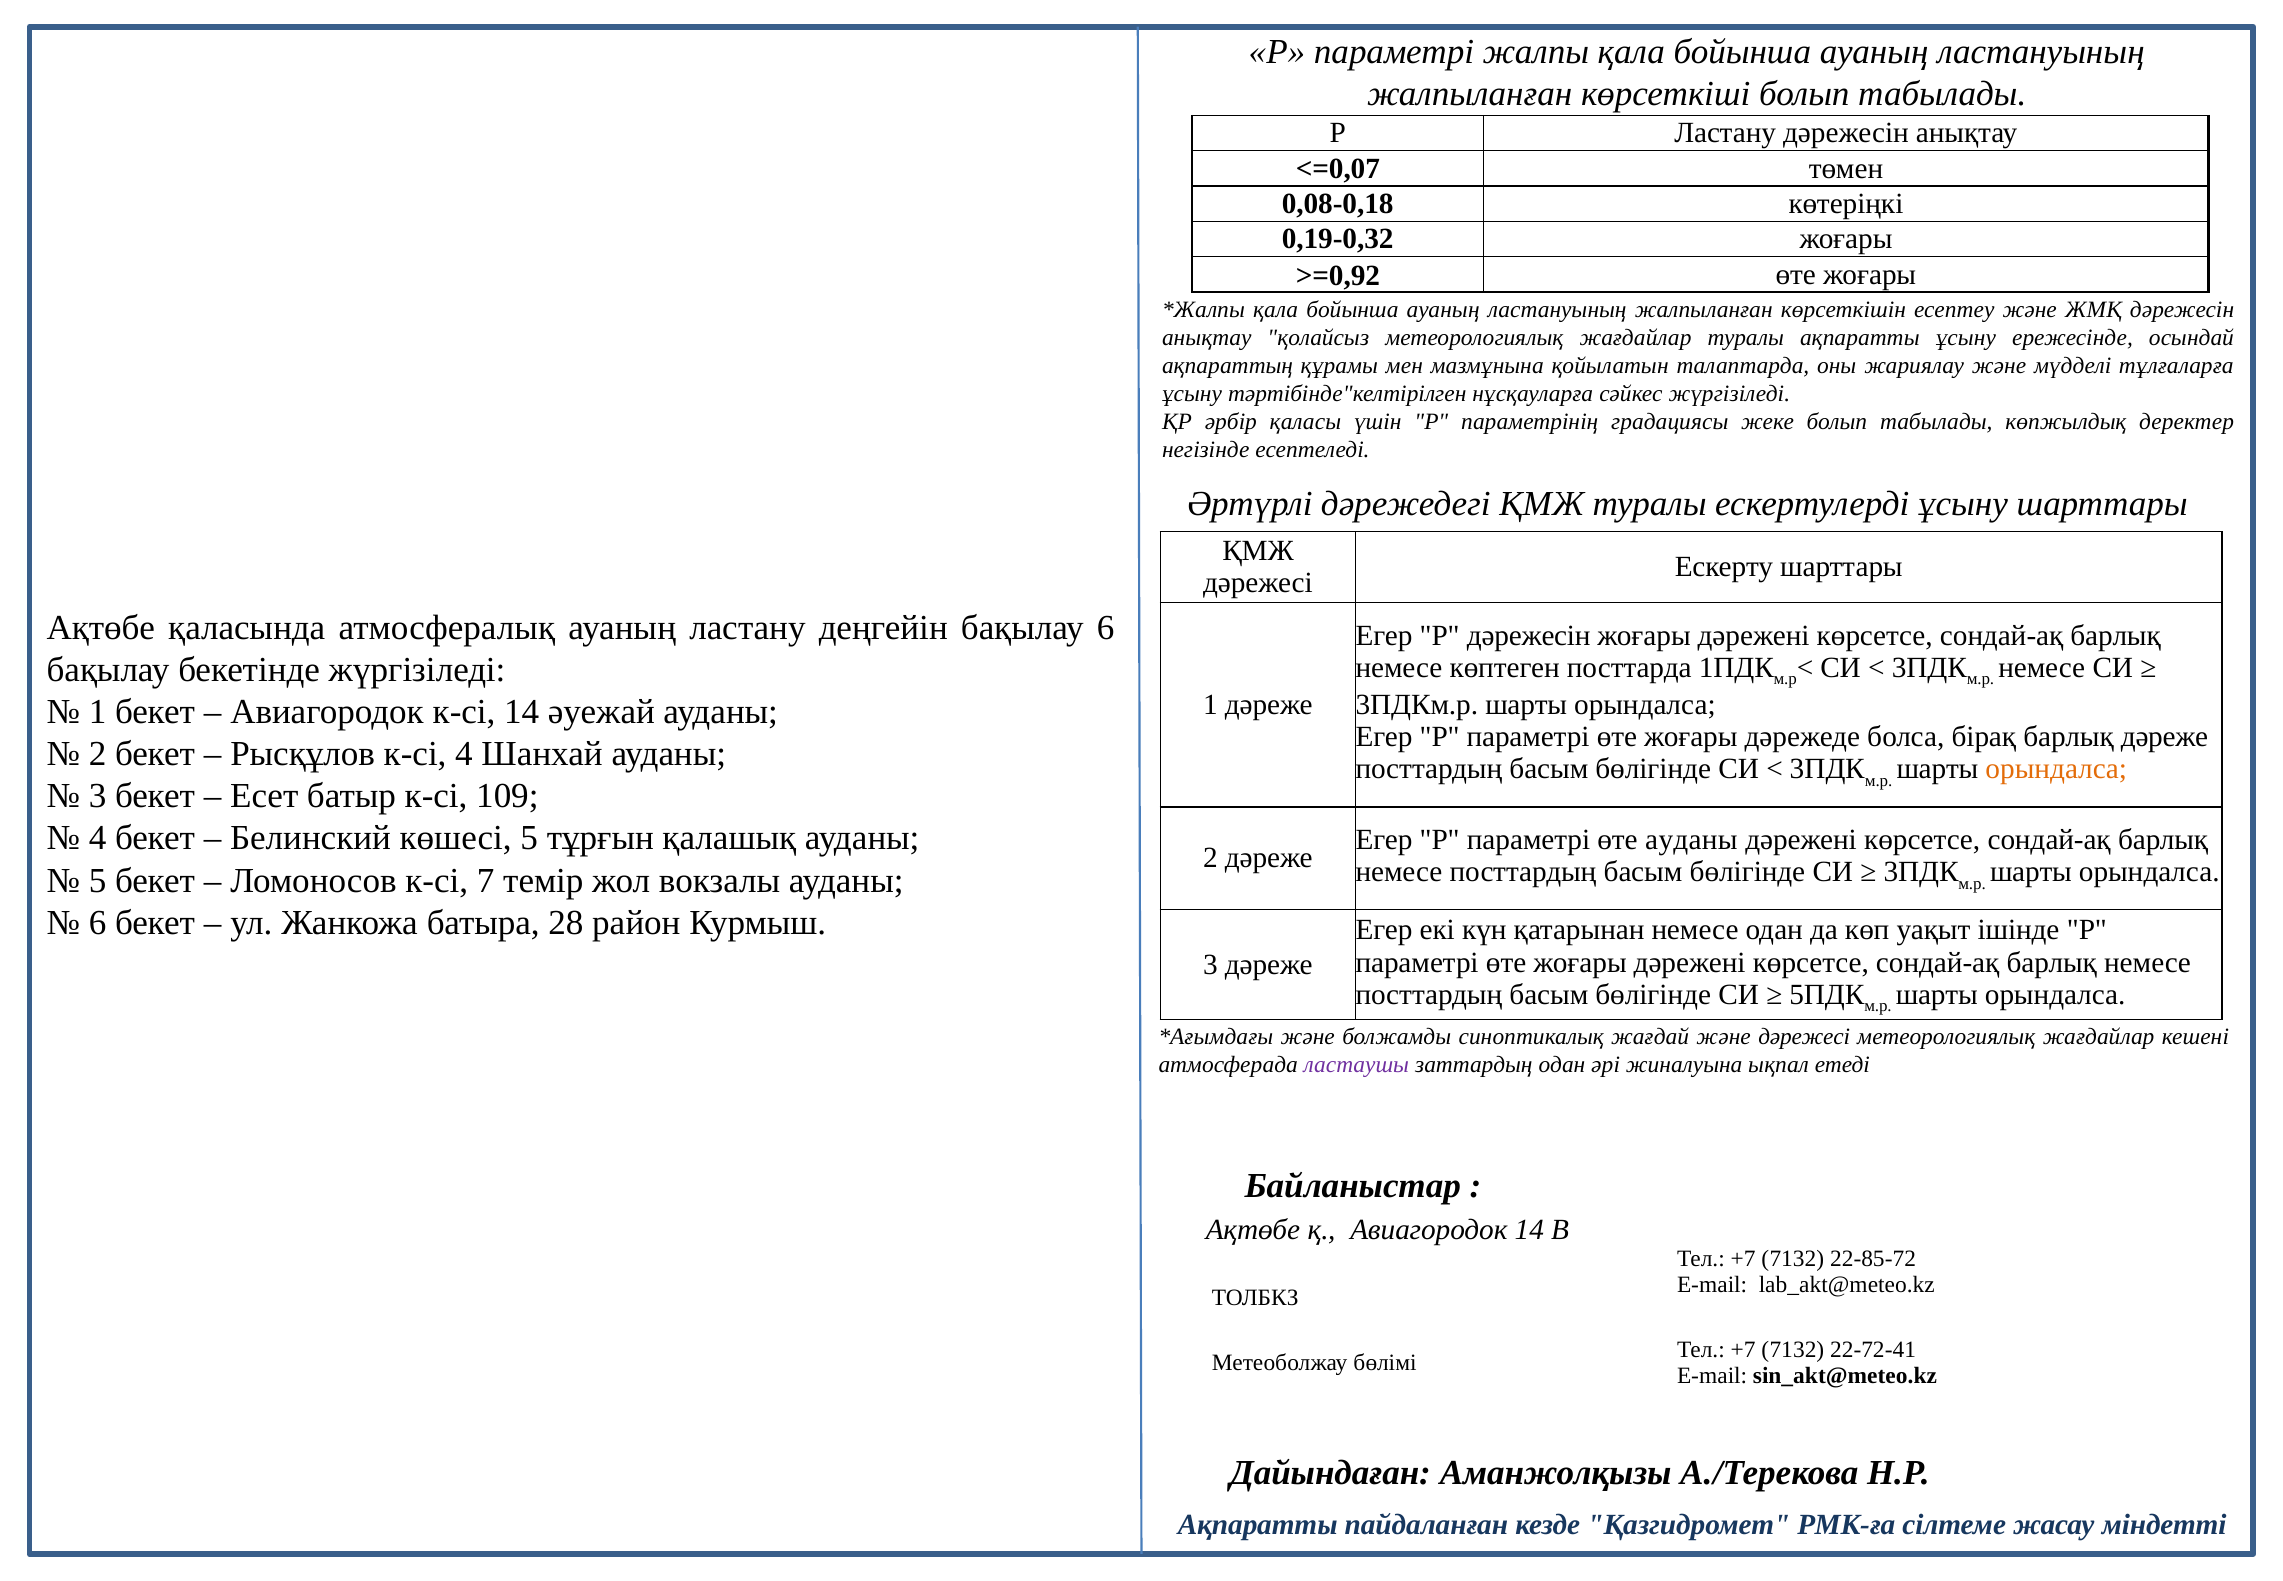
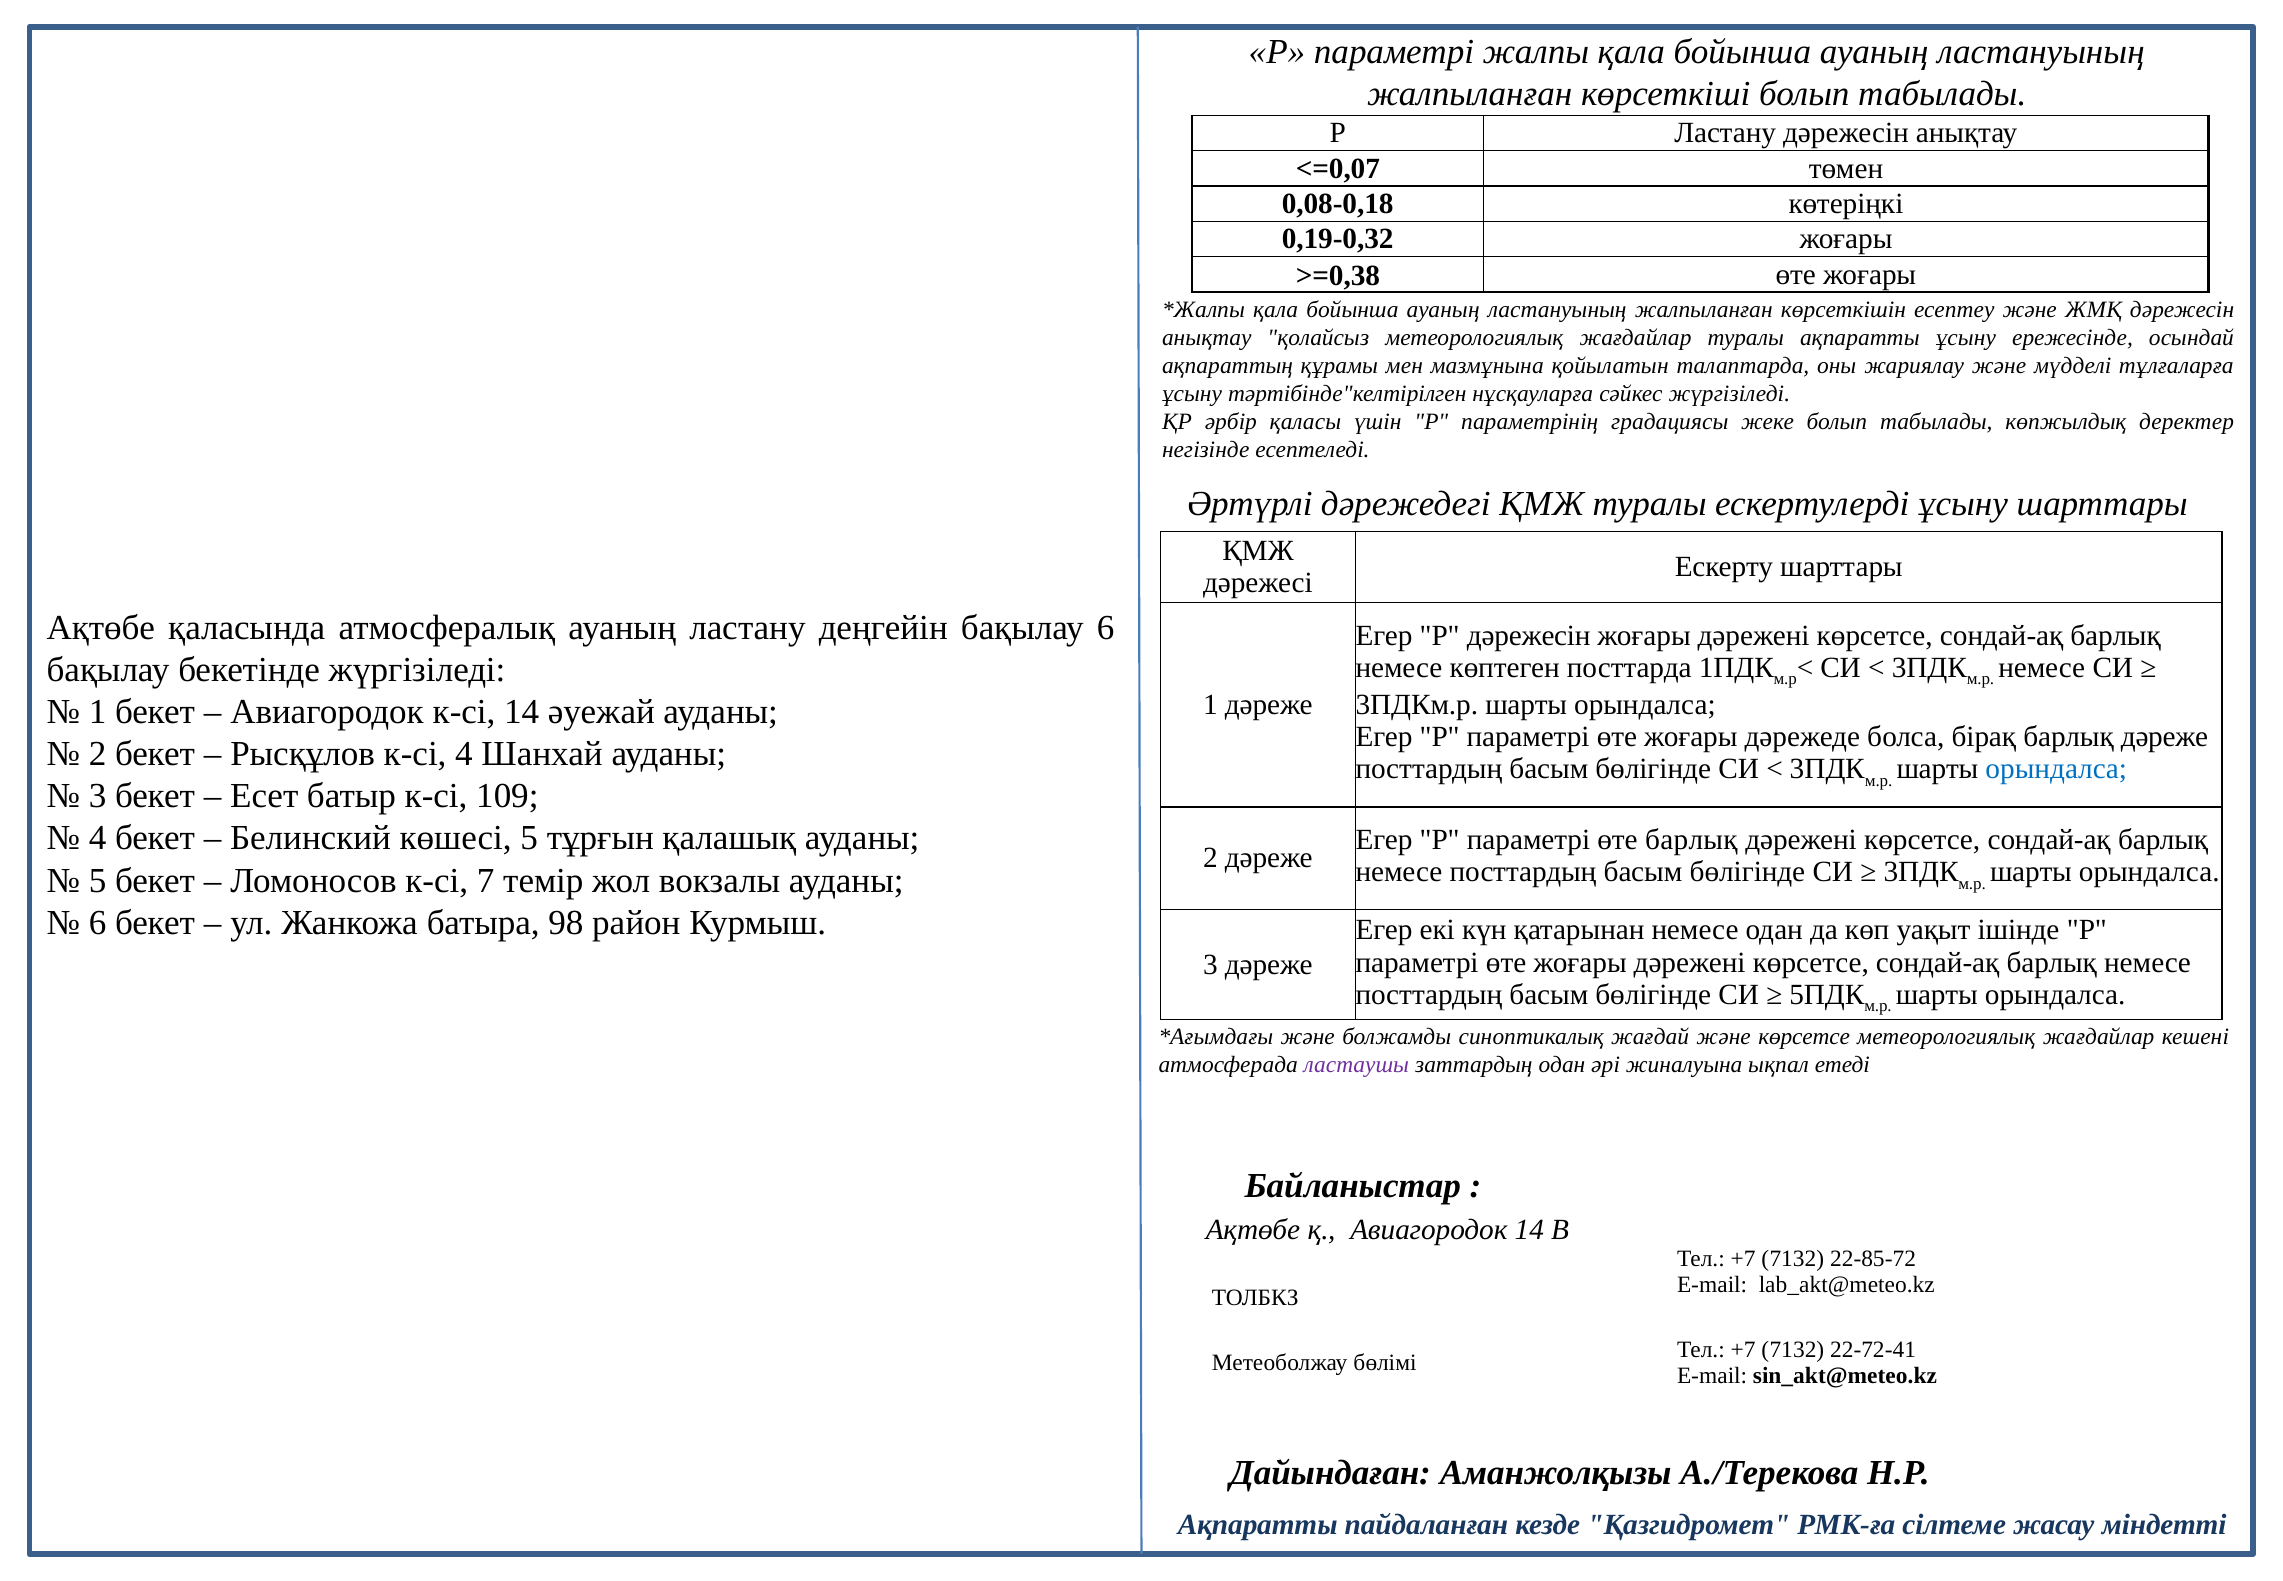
>=0,92: >=0,92 -> >=0,38
орындалса at (2056, 769) colour: orange -> blue
өте ауданы: ауданы -> барлық
28: 28 -> 98
және дәрежесі: дәрежесі -> көрсетсе
